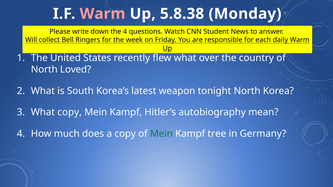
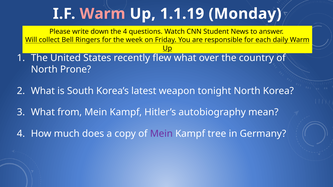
5.8.38: 5.8.38 -> 1.1.19
Loved: Loved -> Prone
What copy: copy -> from
Mein at (161, 134) colour: green -> purple
